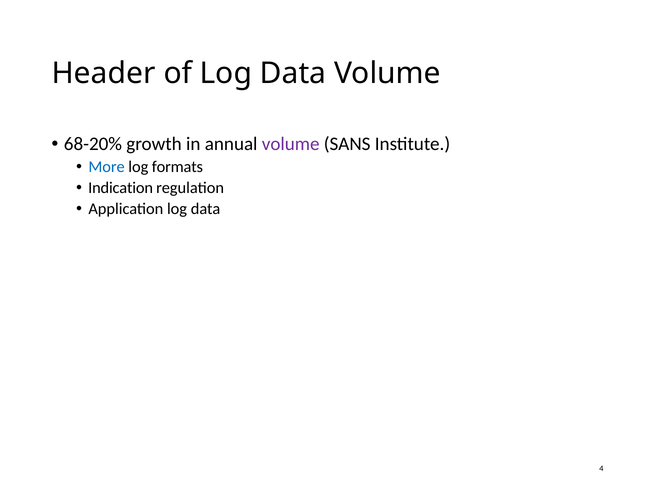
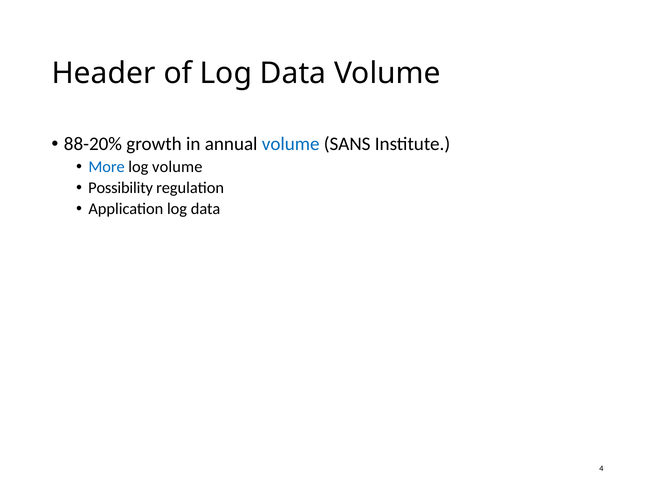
68-20%: 68-20% -> 88-20%
volume at (291, 144) colour: purple -> blue
log formats: formats -> volume
Indication: Indication -> Possibility
